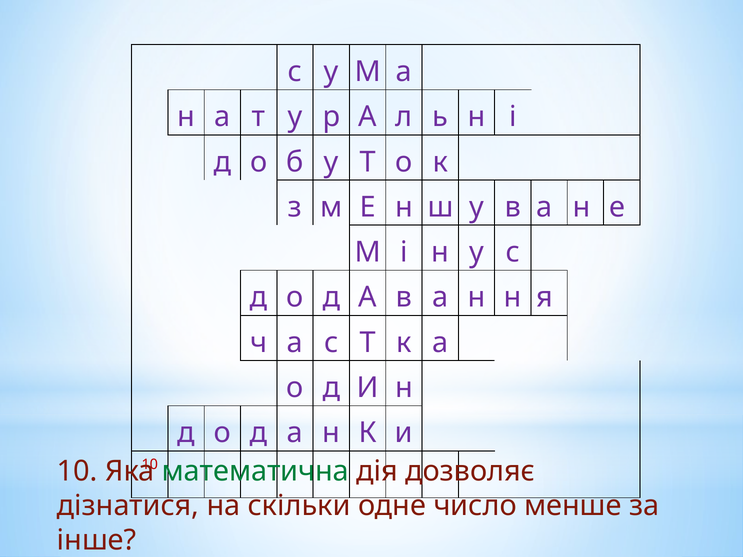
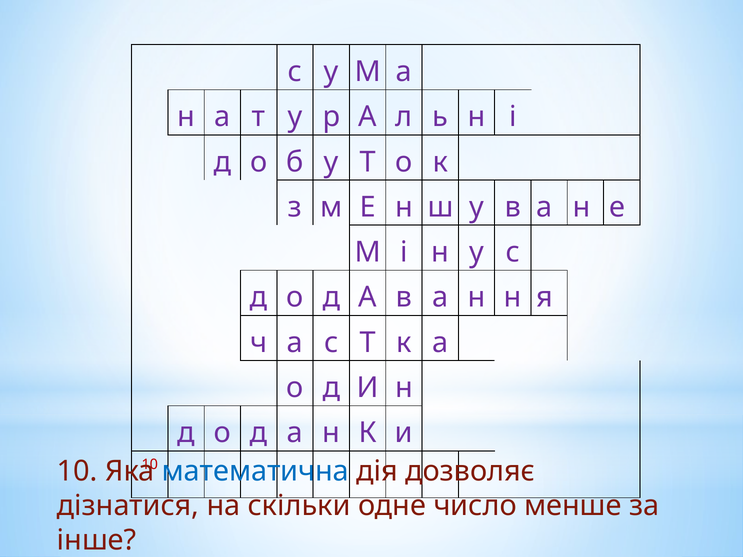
математична colour: green -> blue
